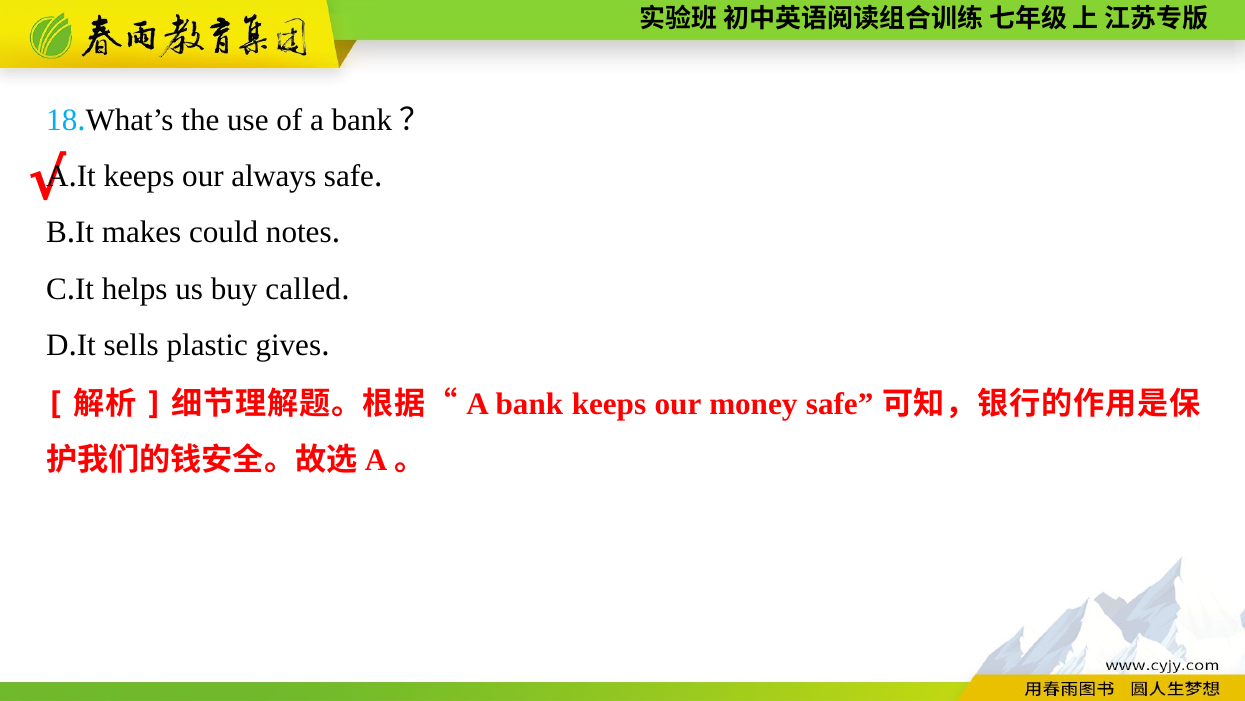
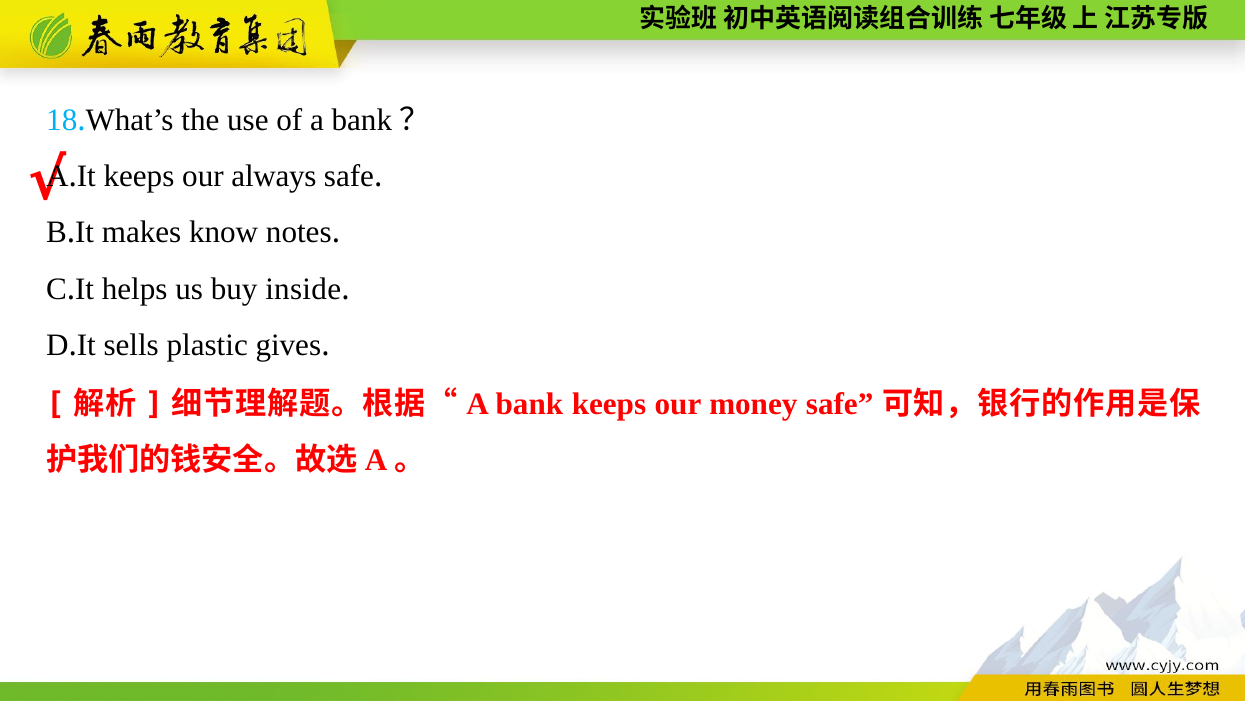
could: could -> know
called: called -> inside
